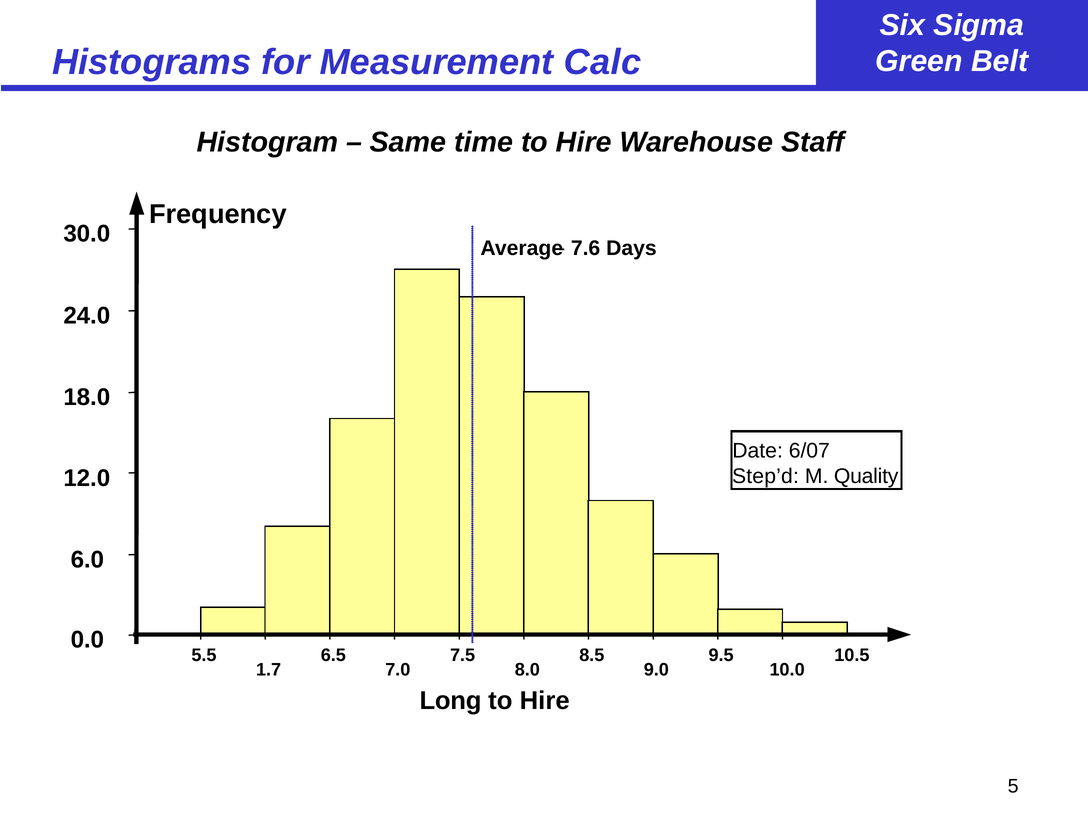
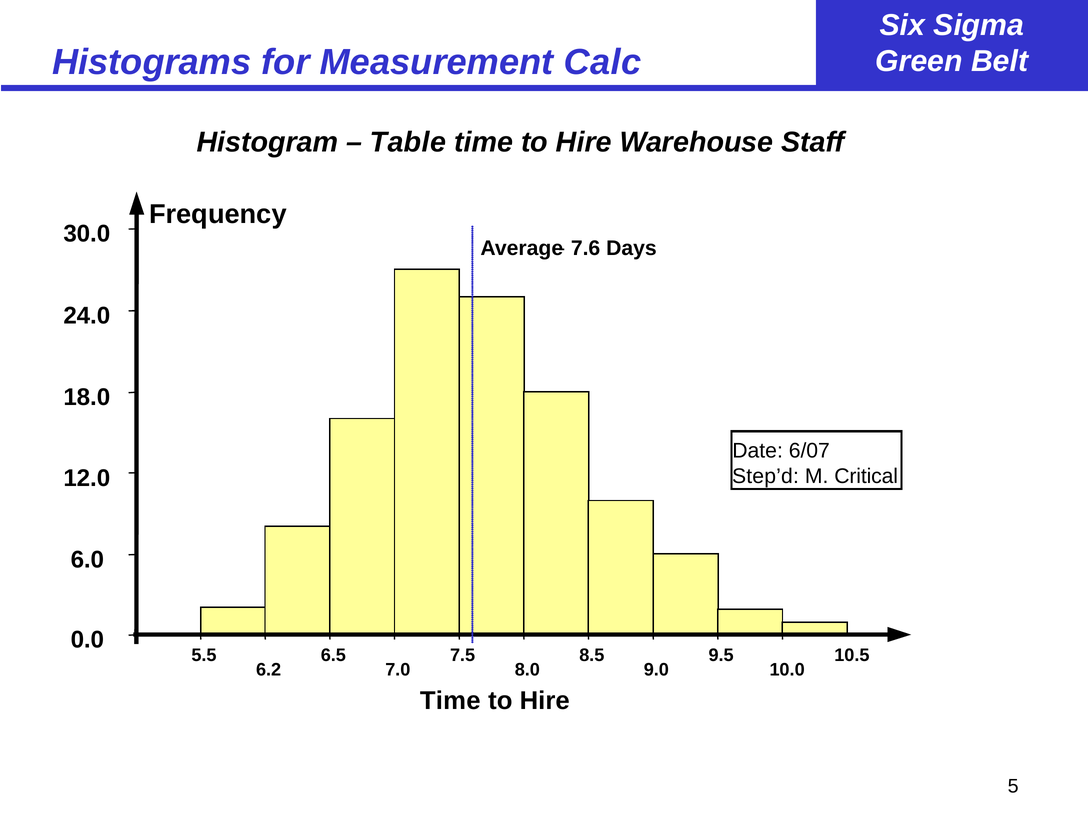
Same: Same -> Table
Quality: Quality -> Critical
1.7: 1.7 -> 6.2
Long at (450, 701): Long -> Time
